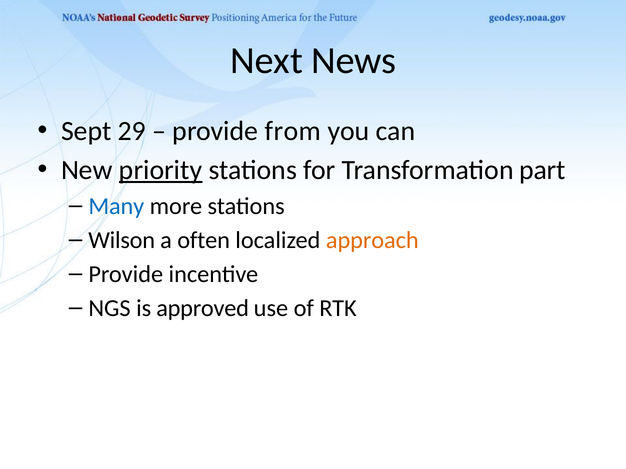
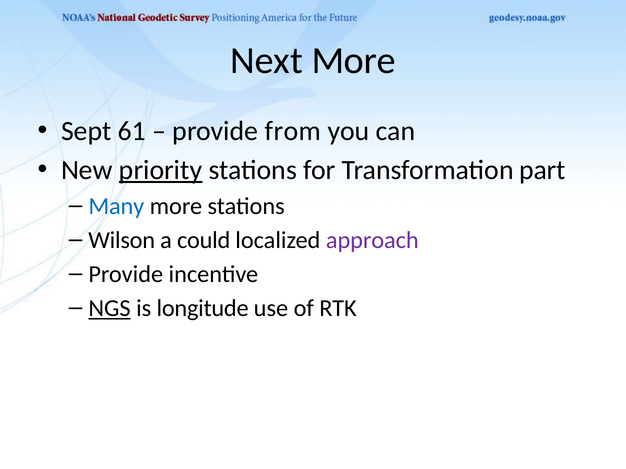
Next News: News -> More
29: 29 -> 61
often: often -> could
approach colour: orange -> purple
NGS underline: none -> present
approved: approved -> longitude
